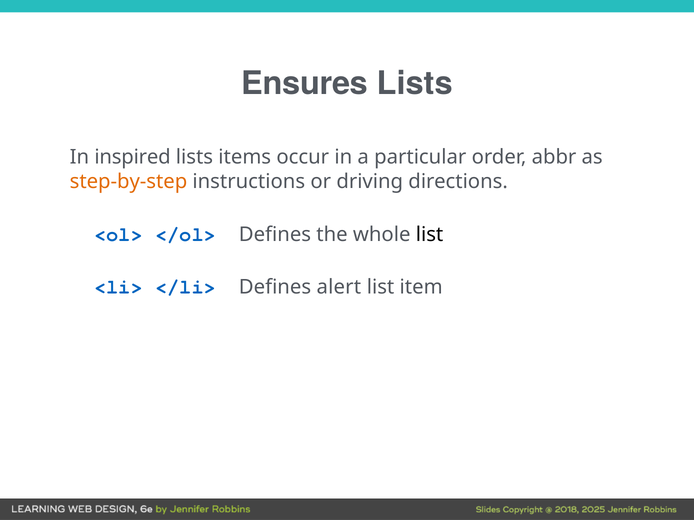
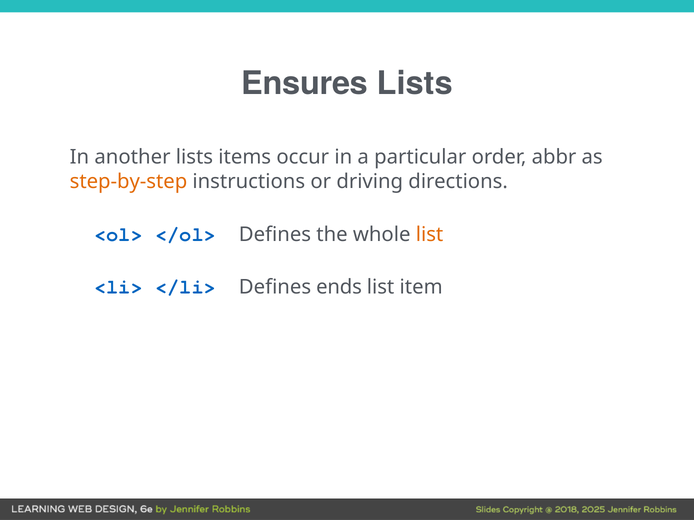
inspired: inspired -> another
list at (430, 235) colour: black -> orange
alert: alert -> ends
